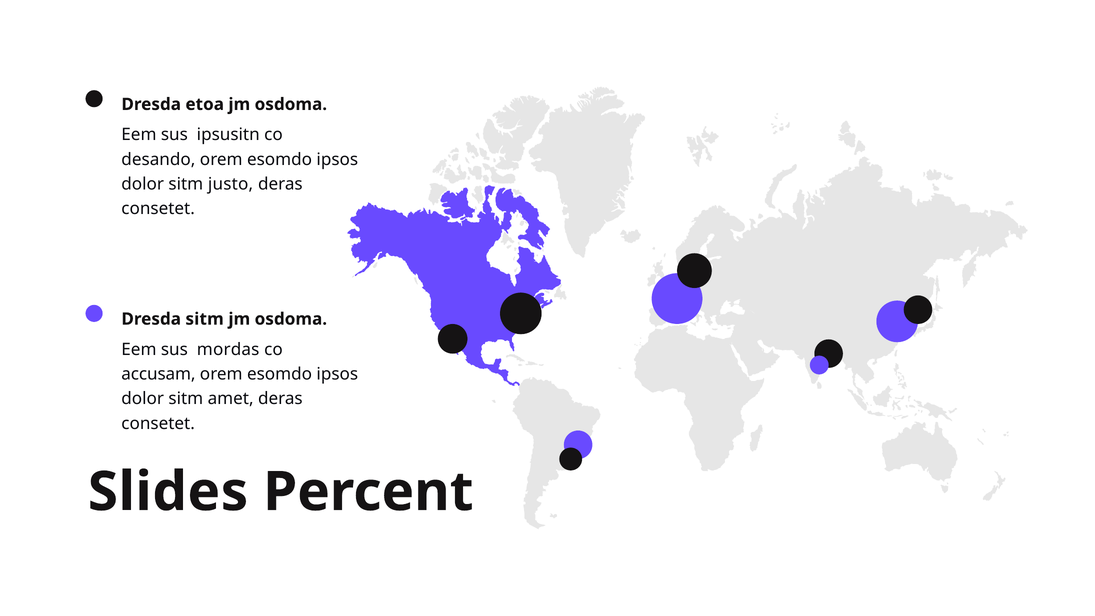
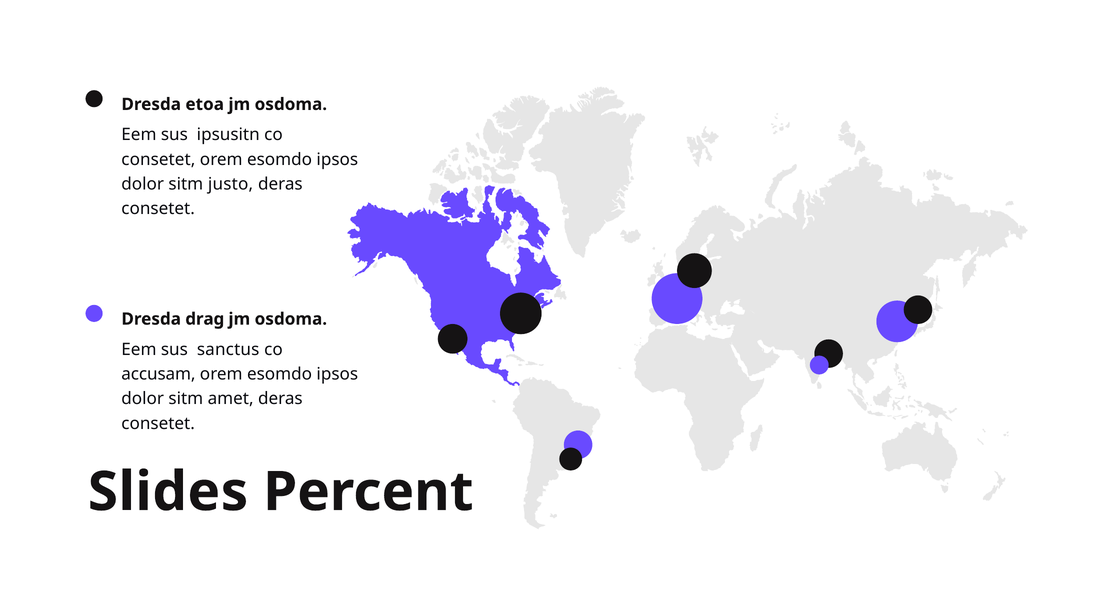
desando at (158, 159): desando -> consetet
Dresda sitm: sitm -> drag
mordas: mordas -> sanctus
